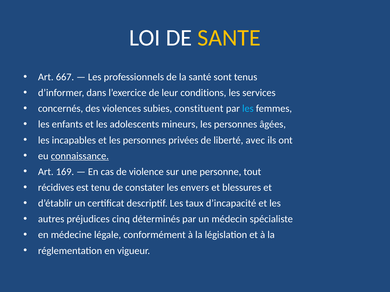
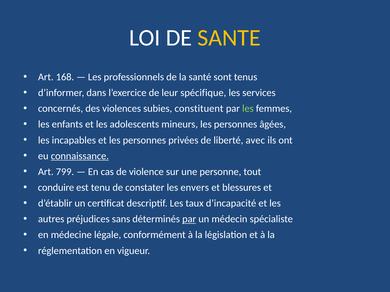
667: 667 -> 168
conditions: conditions -> spécifique
les at (248, 109) colour: light blue -> light green
169: 169 -> 799
récidives: récidives -> conduire
cinq: cinq -> sans
par at (189, 219) underline: none -> present
